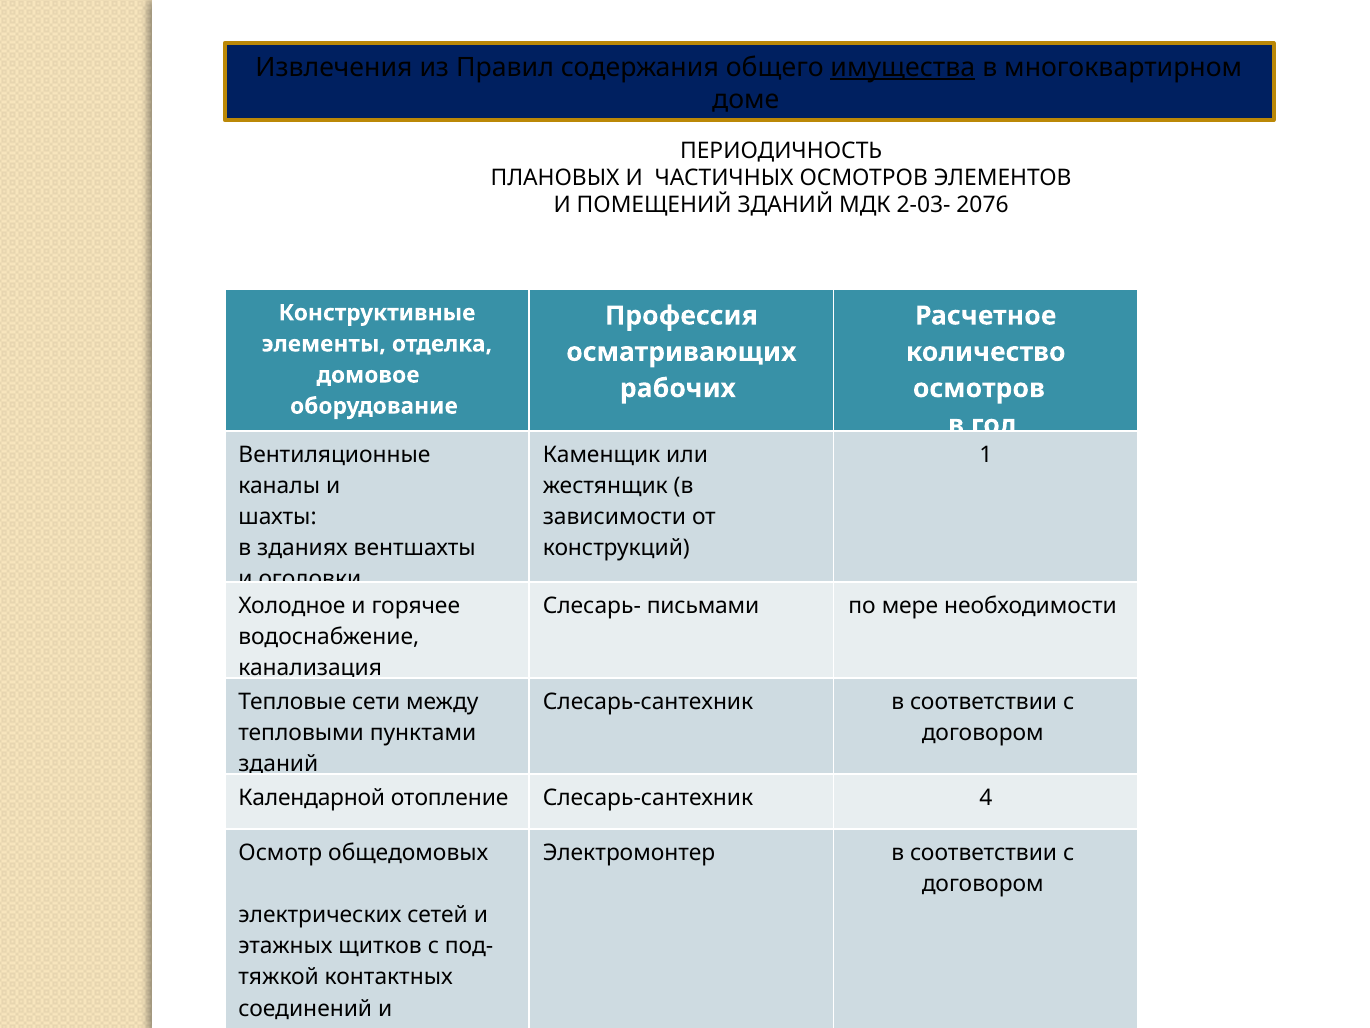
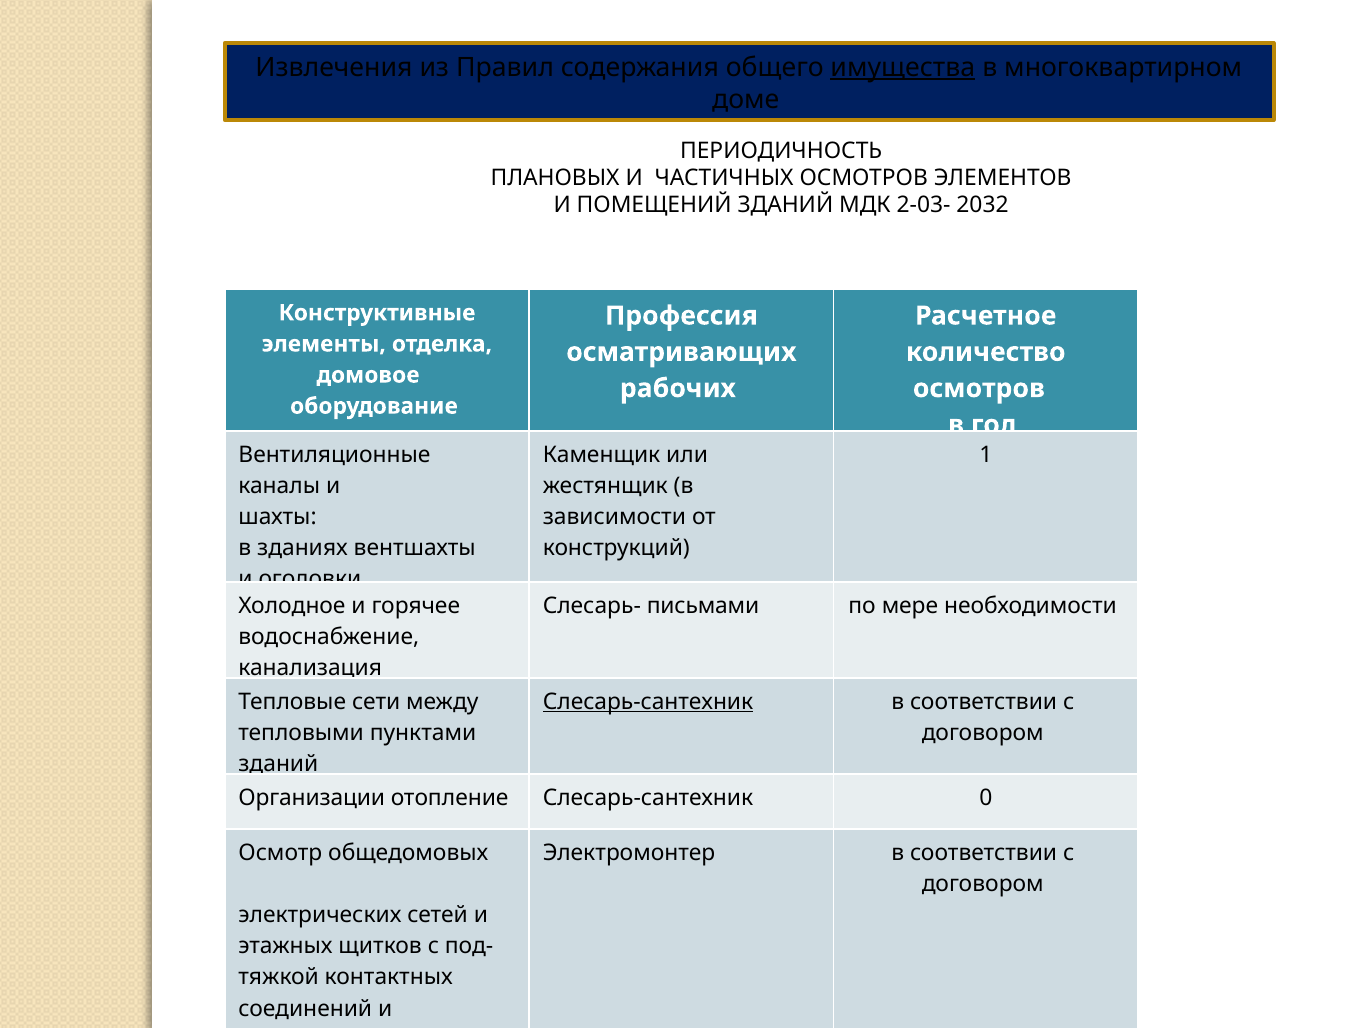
2076: 2076 -> 2032
Слесарь-сантехник at (648, 701) underline: none -> present
Календарной: Календарной -> Организации
4: 4 -> 0
